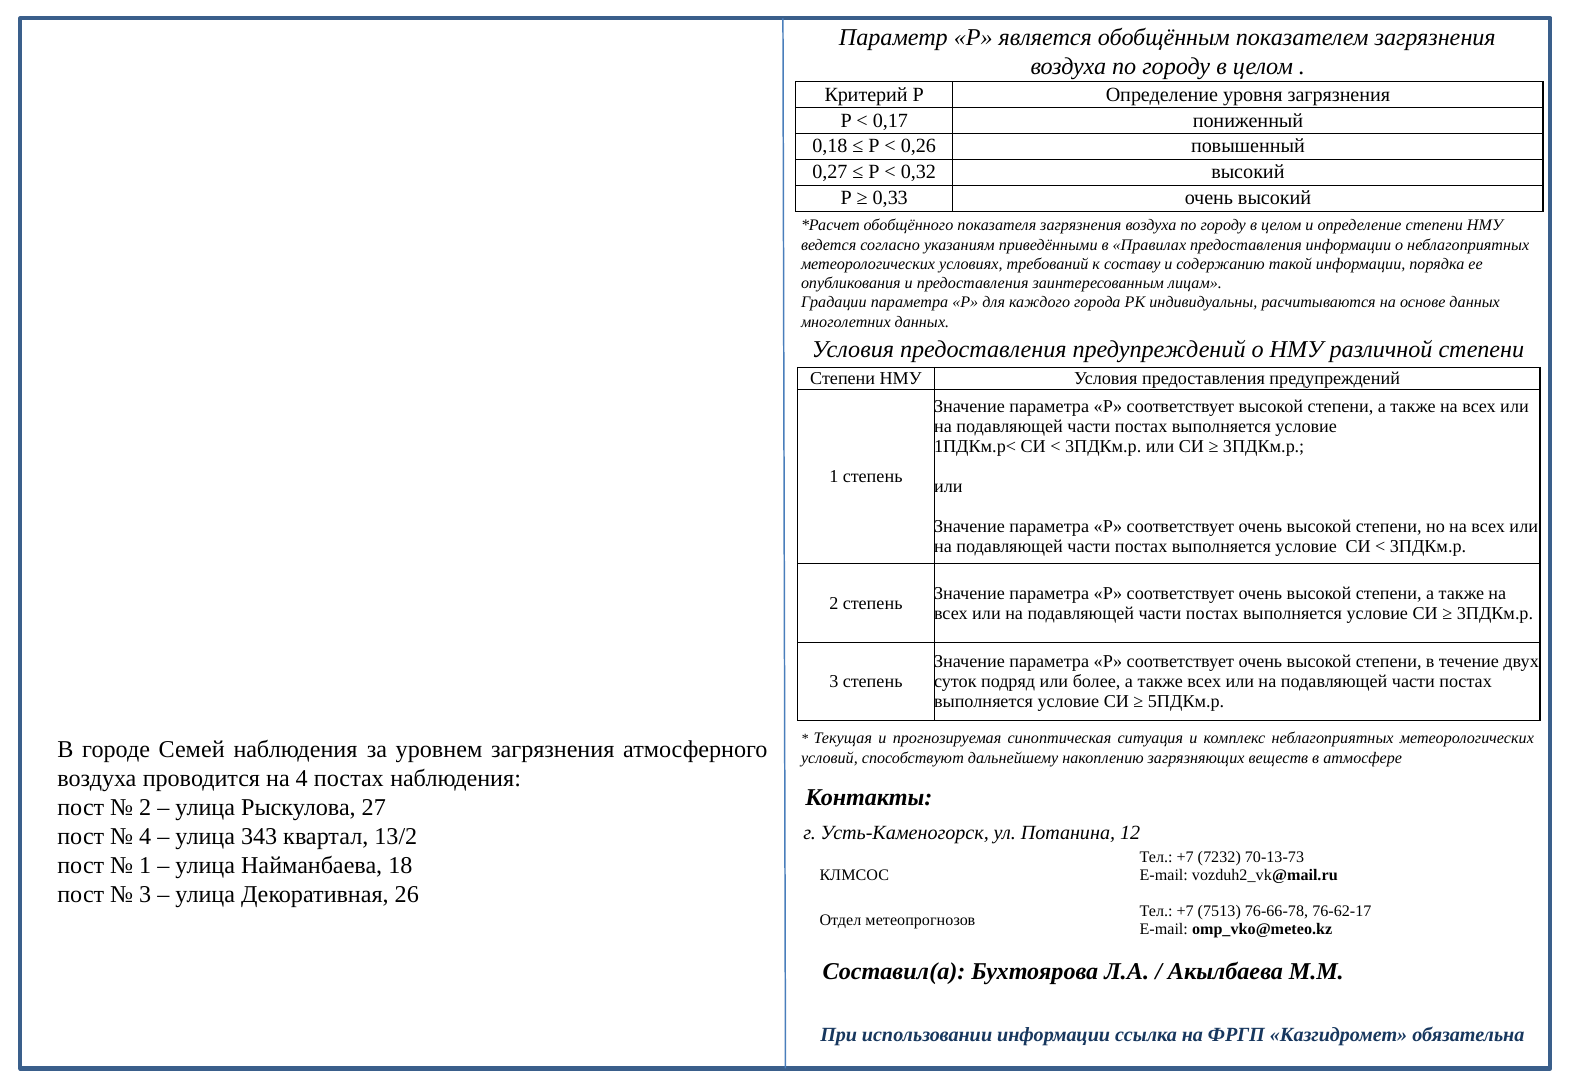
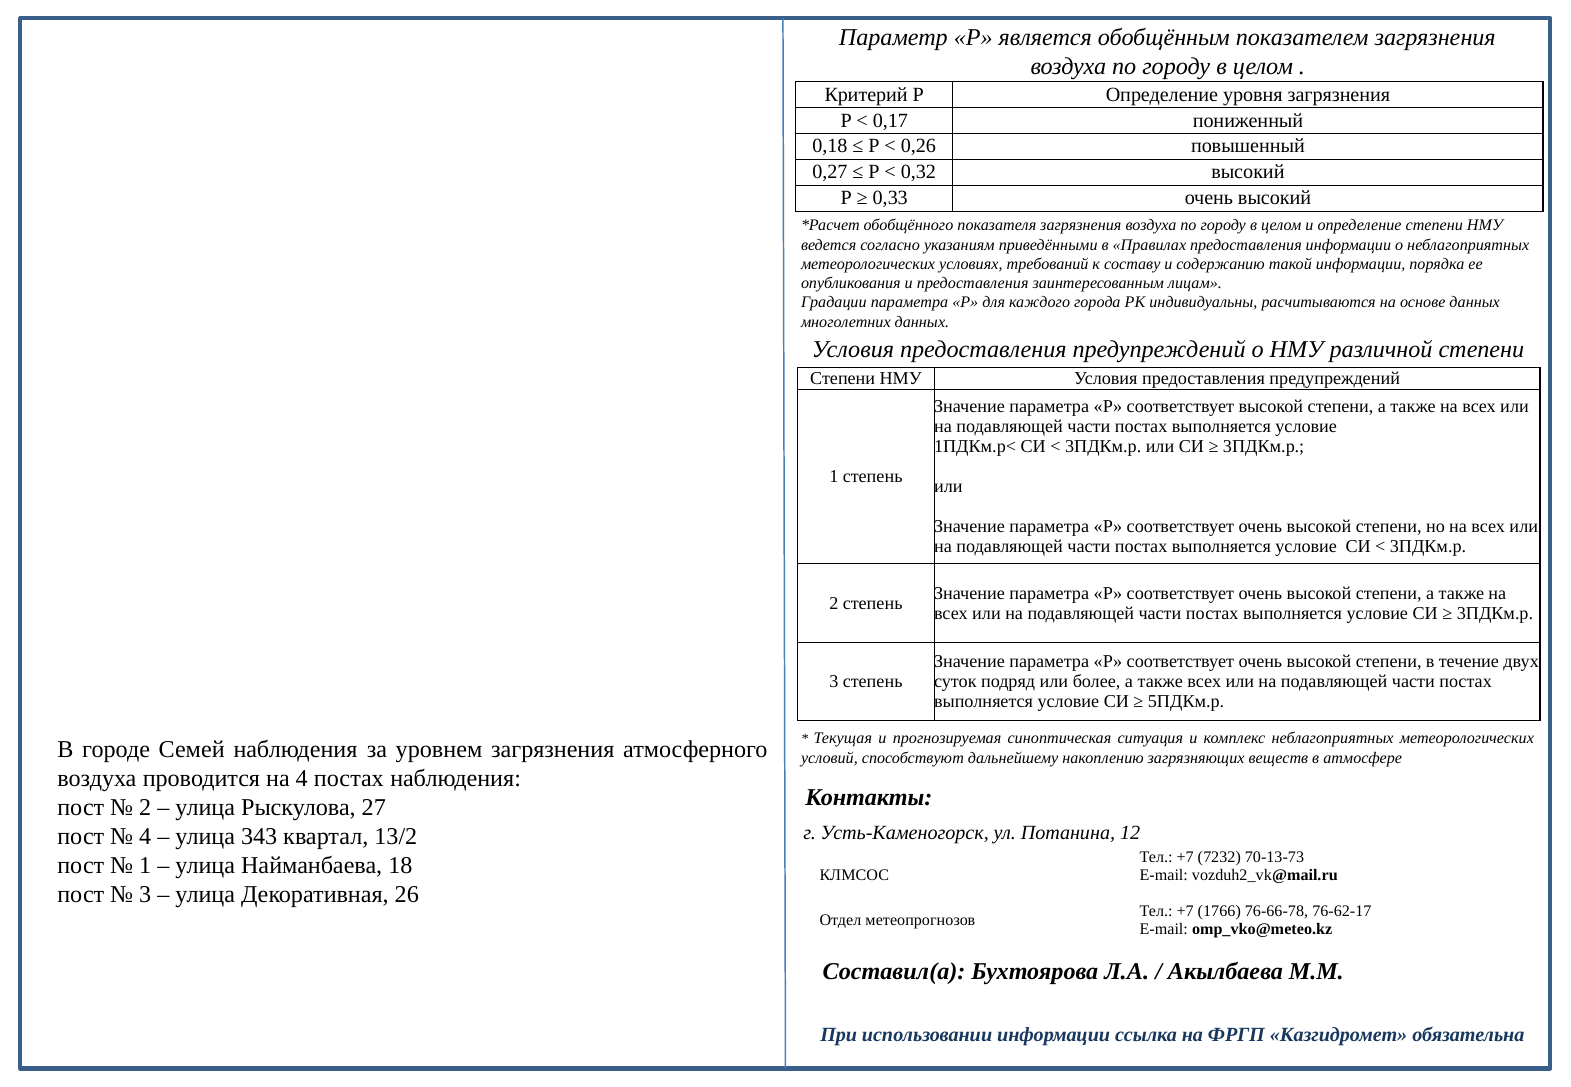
7513: 7513 -> 1766
